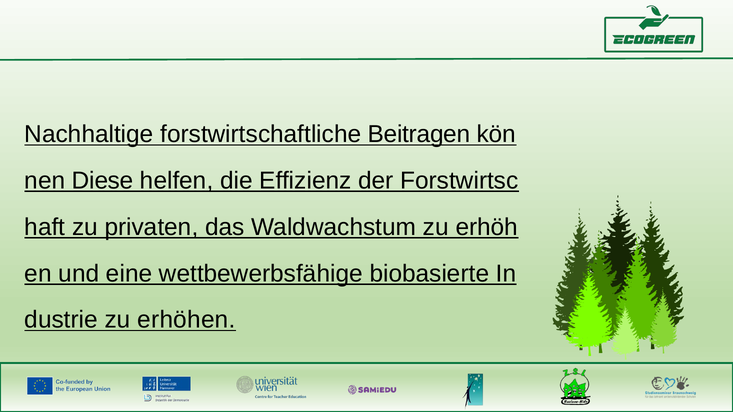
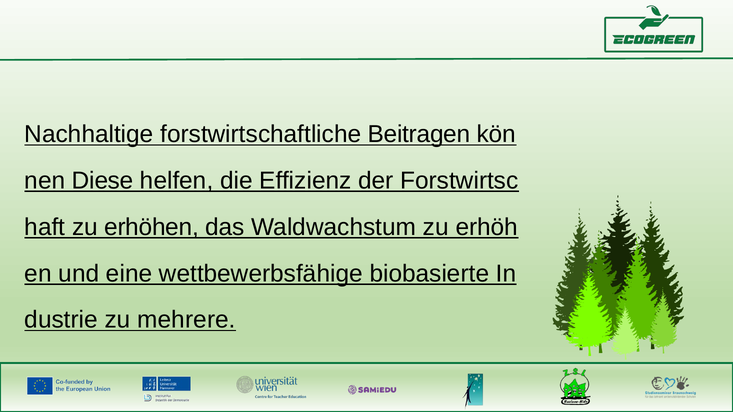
privaten: privaten -> erhöhen
erhöhen: erhöhen -> mehrere
